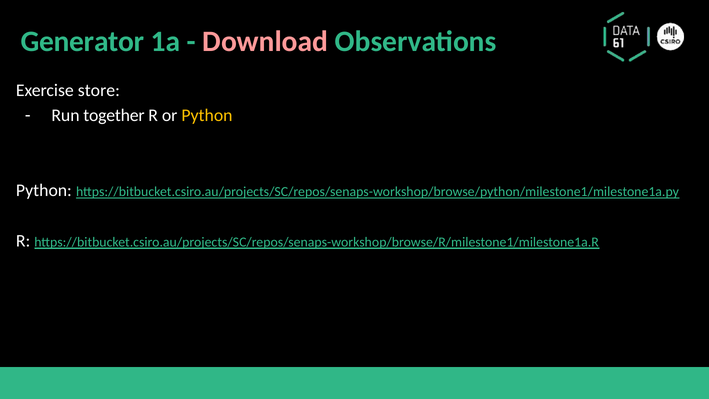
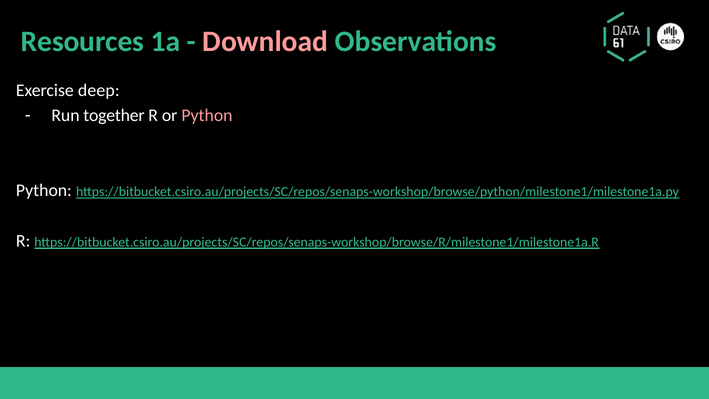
Generator: Generator -> Resources
store: store -> deep
Python at (207, 115) colour: yellow -> pink
